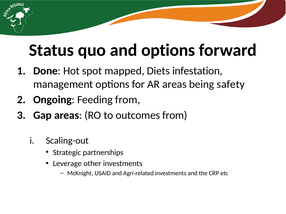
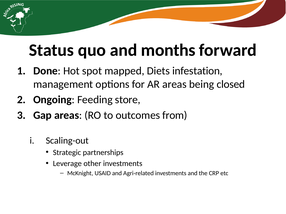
and options: options -> months
safety: safety -> closed
Feeding from: from -> store
